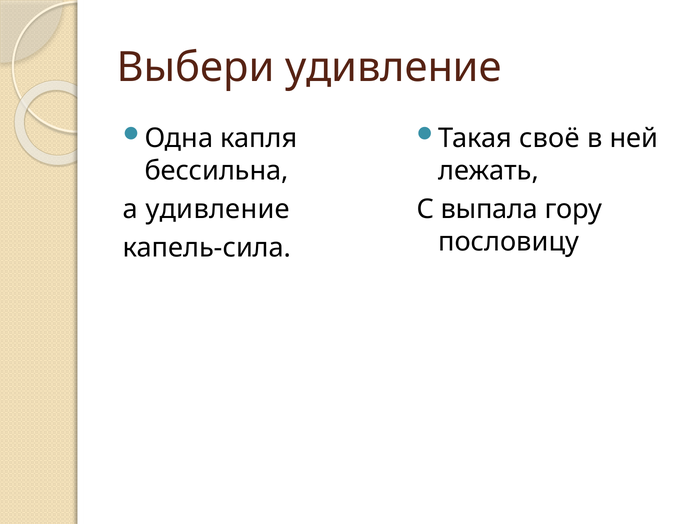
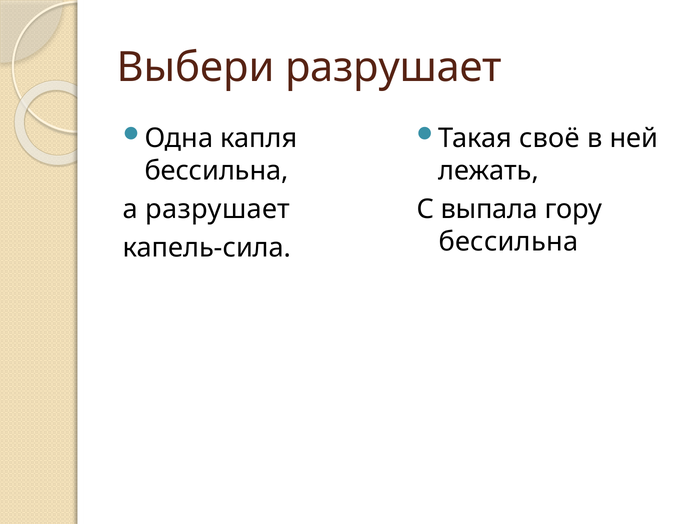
Выбери удивление: удивление -> разрушает
а удивление: удивление -> разрушает
пословицу at (509, 242): пословицу -> бессильна
